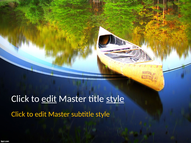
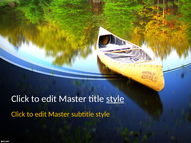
edit at (49, 99) underline: present -> none
